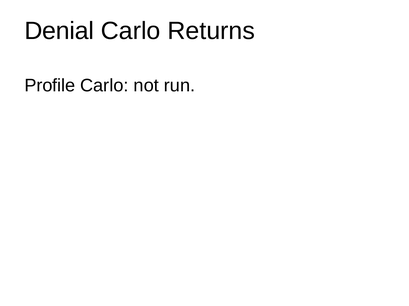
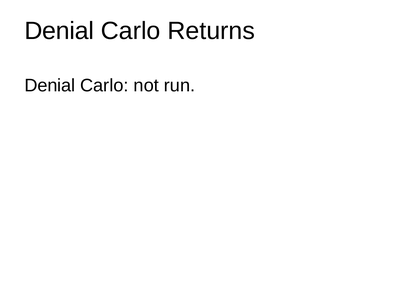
Profile at (50, 86): Profile -> Denial
